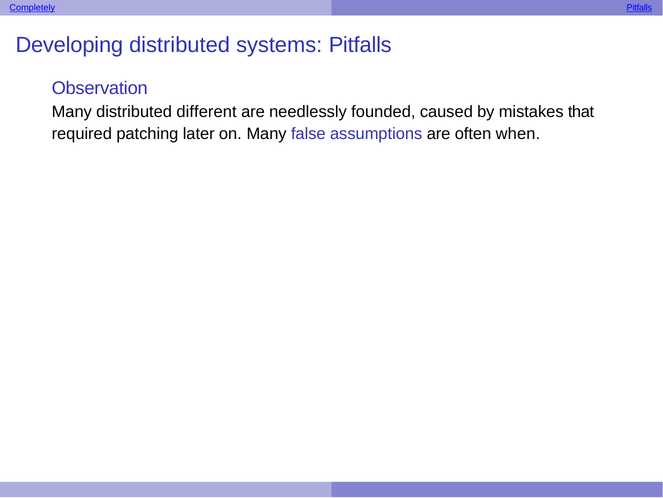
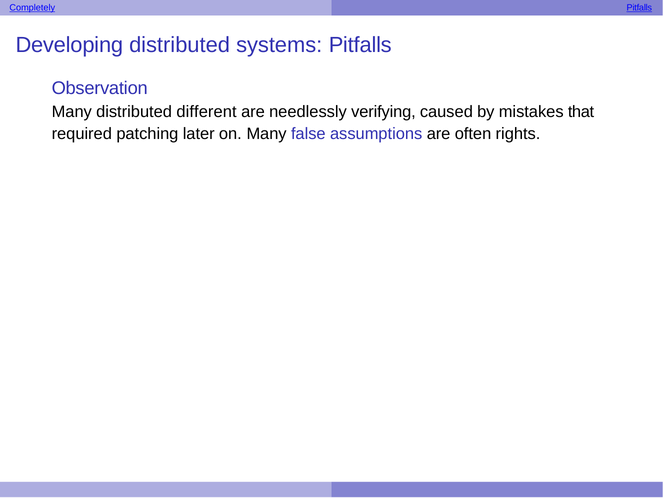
founded: founded -> verifying
when: when -> rights
